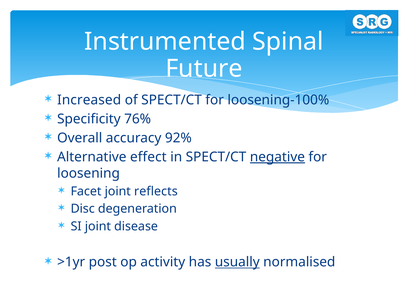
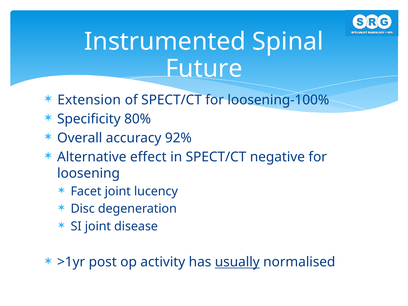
Increased: Increased -> Extension
76%: 76% -> 80%
negative underline: present -> none
reflects: reflects -> lucency
